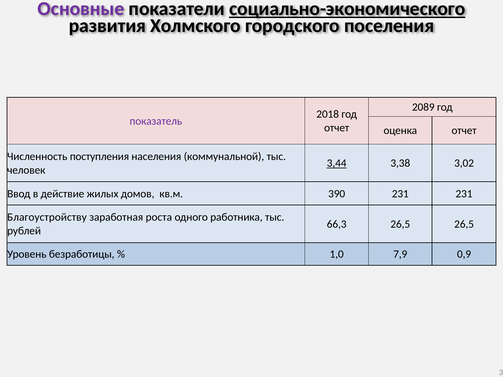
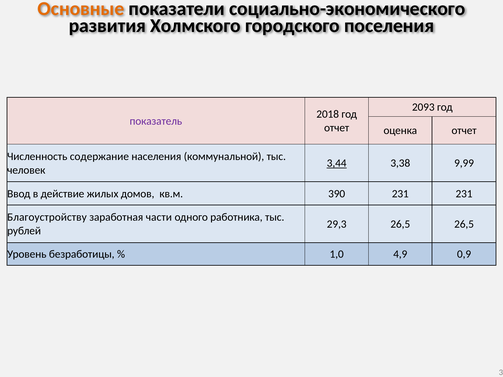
Основные colour: purple -> orange
социально-экономического underline: present -> none
2089: 2089 -> 2093
поступления: поступления -> содержание
3,02: 3,02 -> 9,99
роста: роста -> части
66,3: 66,3 -> 29,3
7,9: 7,9 -> 4,9
